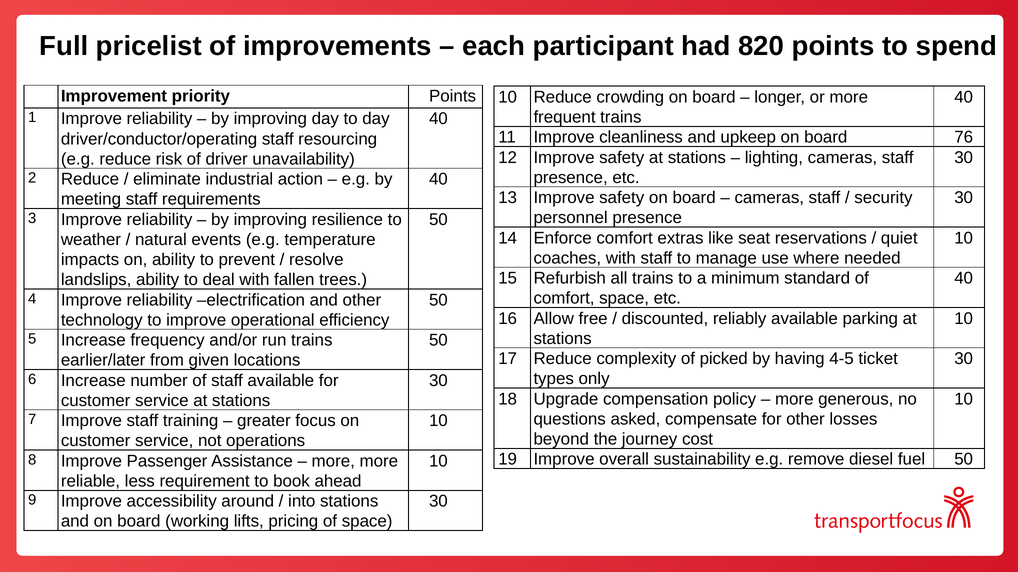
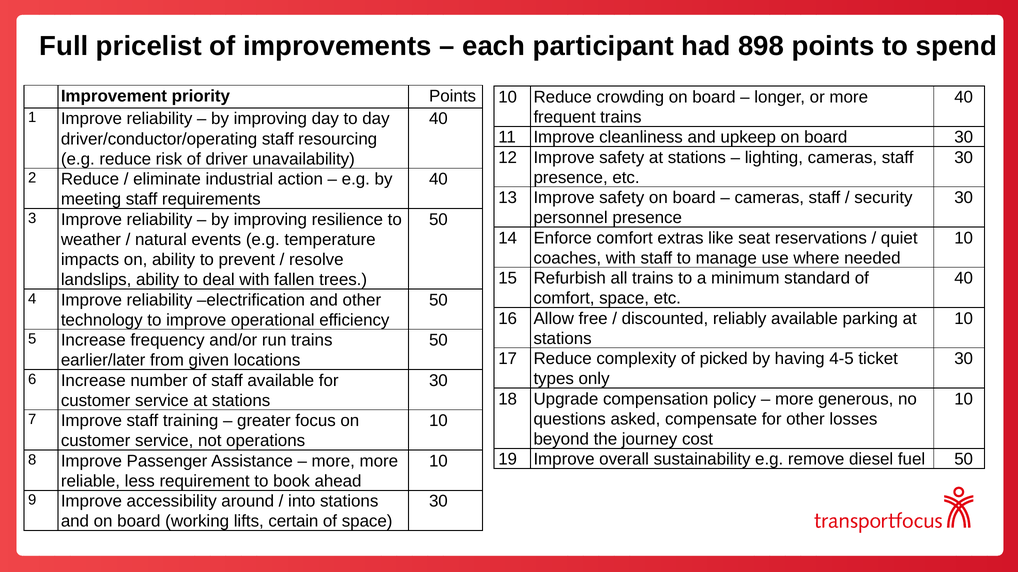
820: 820 -> 898
board 76: 76 -> 30
pricing: pricing -> certain
